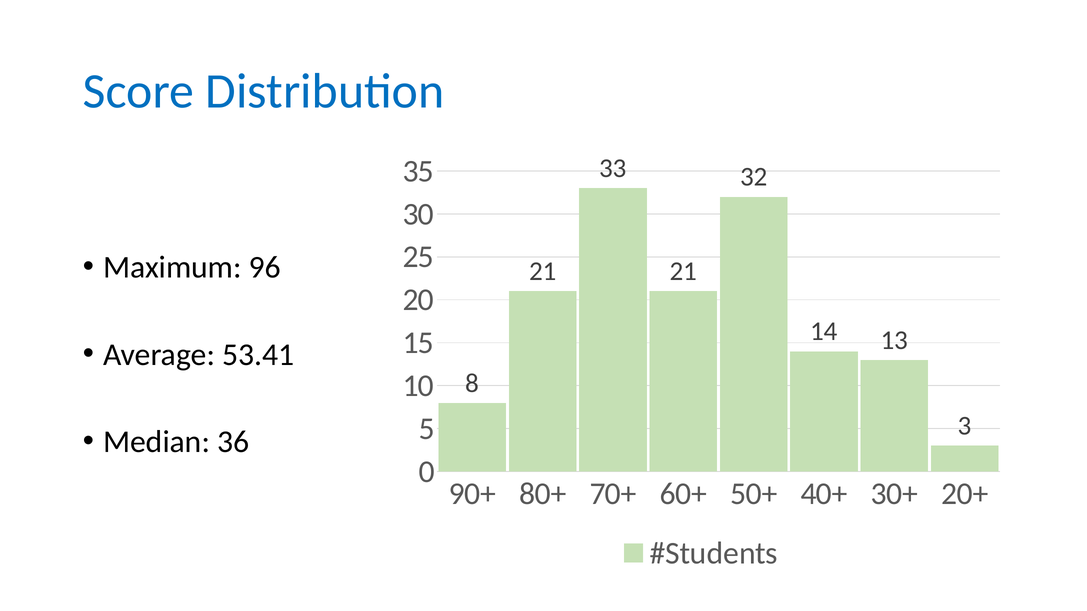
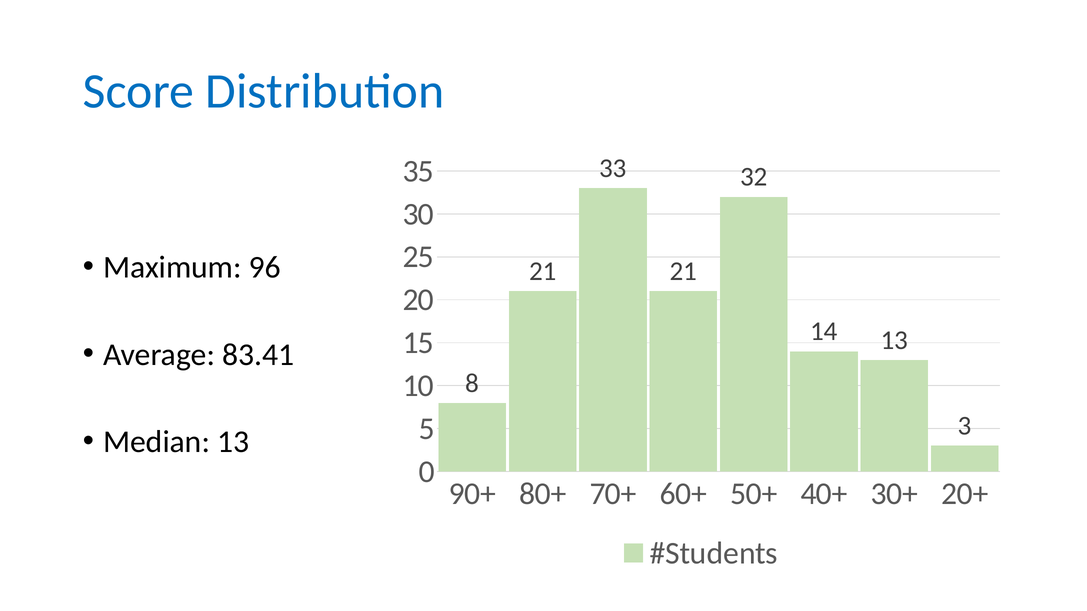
53.41: 53.41 -> 83.41
Median 36: 36 -> 13
